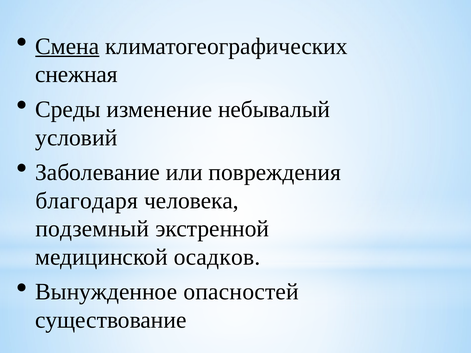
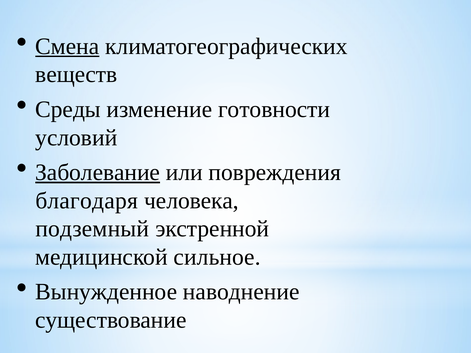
снежная: снежная -> веществ
небывалый: небывалый -> готовности
Заболевание underline: none -> present
осадков: осадков -> сильное
опасностей: опасностей -> наводнение
